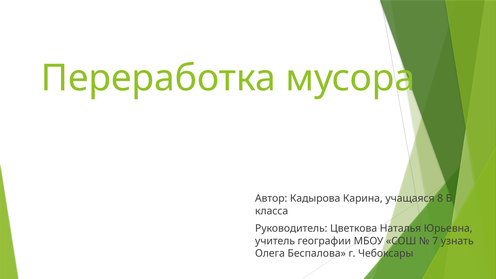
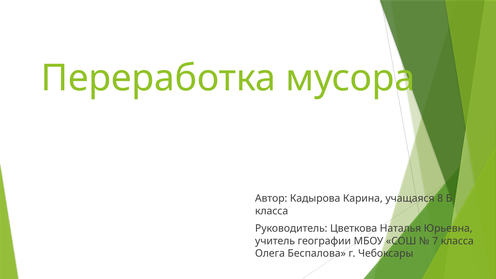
7 узнать: узнать -> класса
